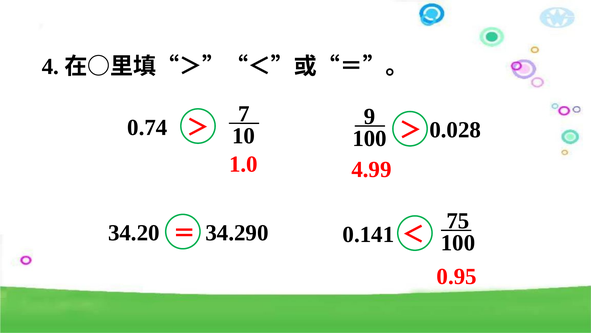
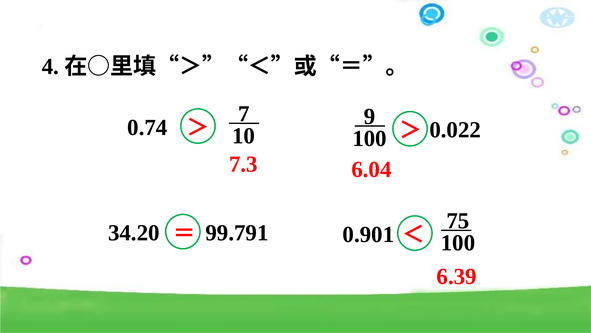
0.028: 0.028 -> 0.022
1.0: 1.0 -> 7.3
4.99: 4.99 -> 6.04
34.290: 34.290 -> 99.791
0.141: 0.141 -> 0.901
0.95: 0.95 -> 6.39
